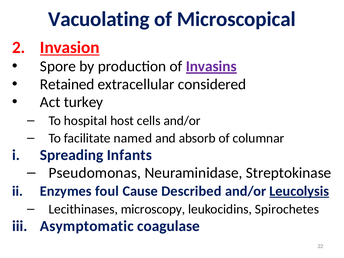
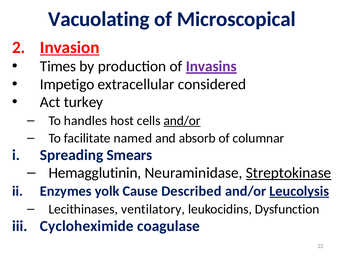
Spore: Spore -> Times
Retained: Retained -> Impetigo
hospital: hospital -> handles
and/or at (182, 121) underline: none -> present
Infants: Infants -> Smears
Pseudomonas: Pseudomonas -> Hemagglutinin
Streptokinase underline: none -> present
foul: foul -> yolk
microscopy: microscopy -> ventilatory
Spirochetes: Spirochetes -> Dysfunction
Asymptomatic: Asymptomatic -> Cycloheximide
